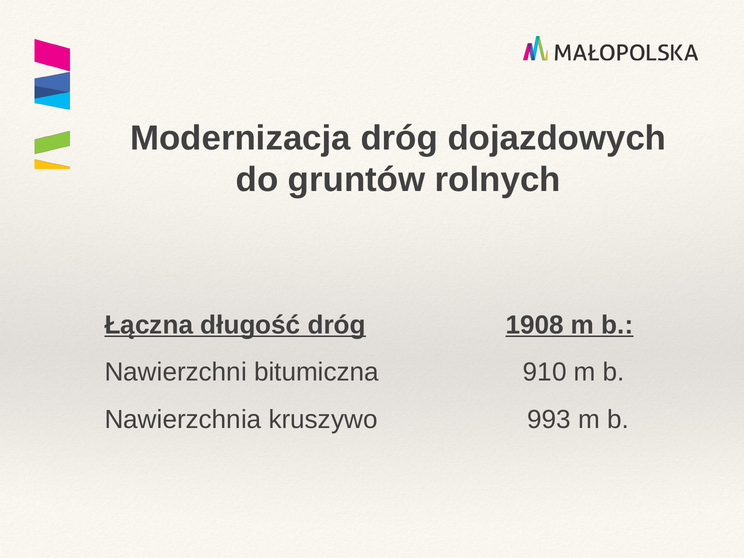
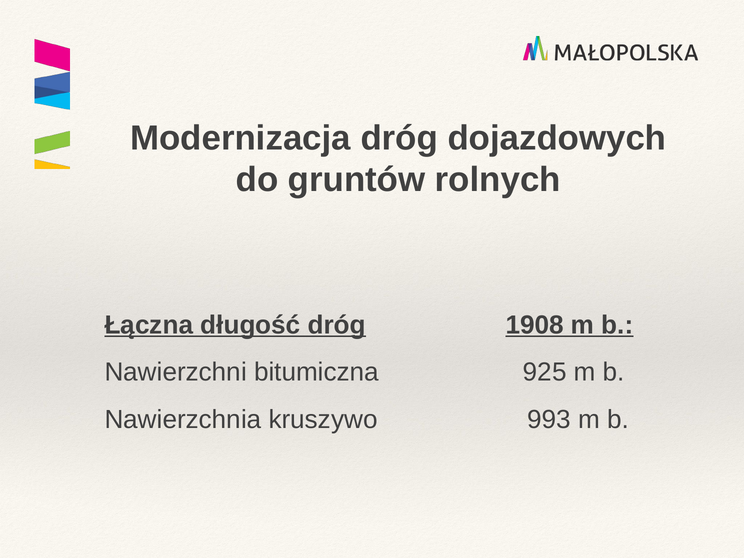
910: 910 -> 925
